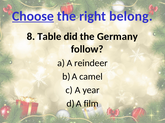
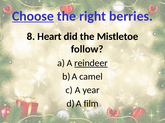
belong: belong -> berries
Table: Table -> Heart
Germany: Germany -> Mistletoe
reindeer underline: none -> present
